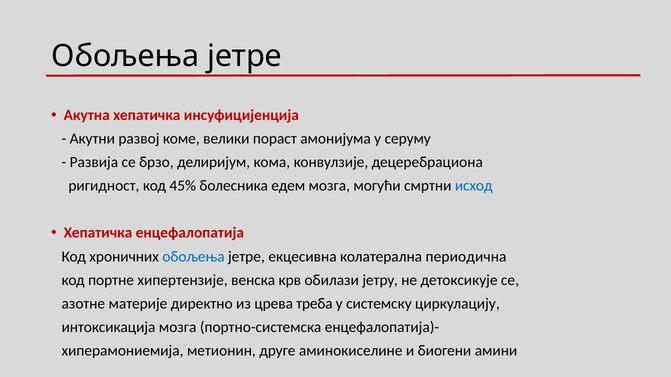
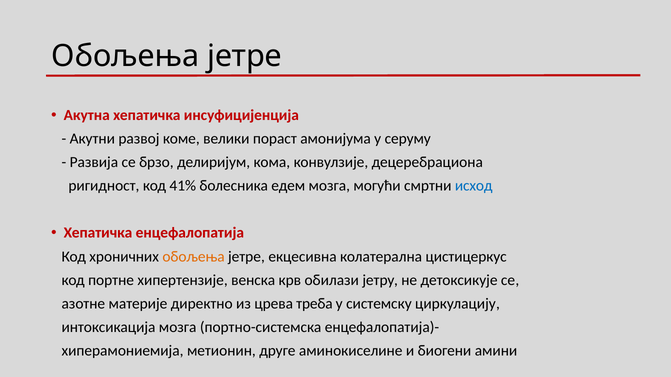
45%: 45% -> 41%
обољења at (194, 257) colour: blue -> orange
периодична: периодична -> цистицеркус
